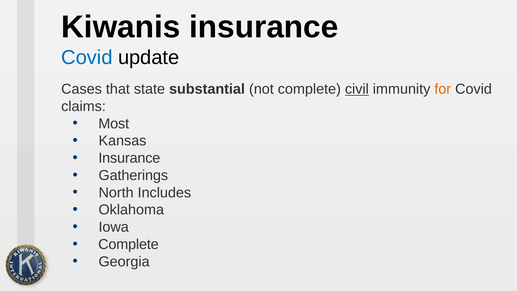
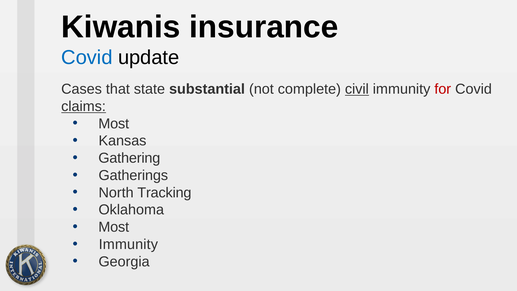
for colour: orange -> red
claims underline: none -> present
Insurance at (129, 158): Insurance -> Gathering
Includes: Includes -> Tracking
Iowa at (114, 227): Iowa -> Most
Complete at (128, 244): Complete -> Immunity
